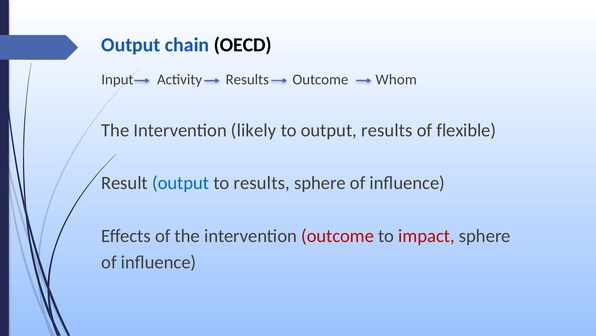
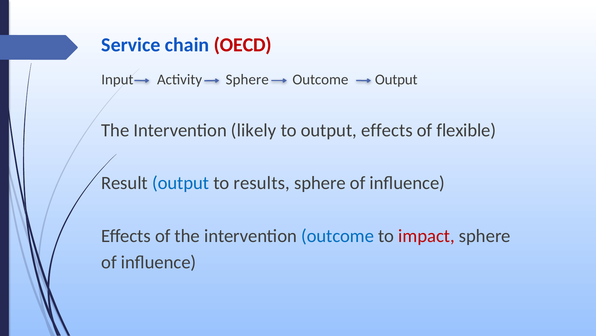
Output at (131, 45): Output -> Service
OECD colour: black -> red
Activity Results: Results -> Sphere
Outcome Whom: Whom -> Output
output results: results -> effects
outcome at (338, 235) colour: red -> blue
